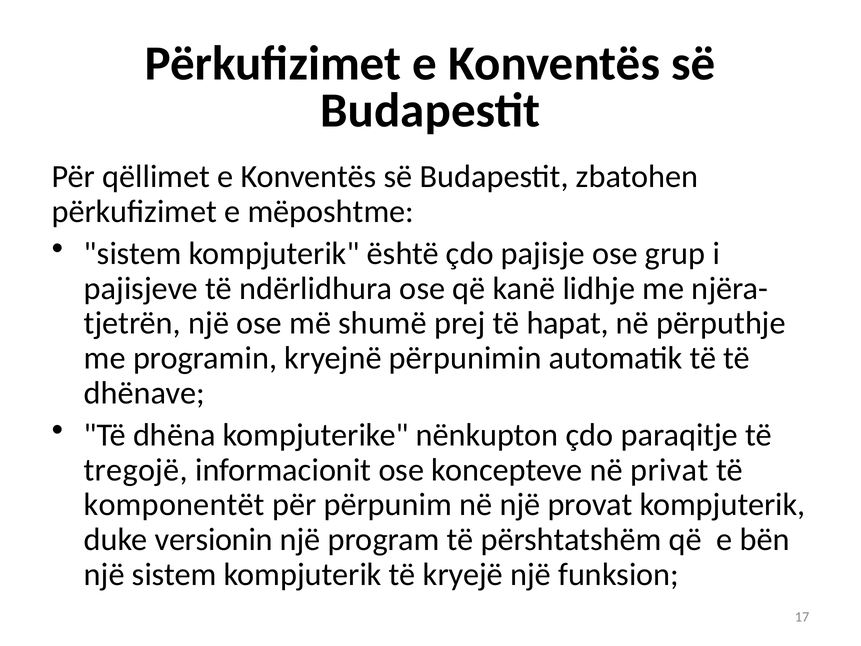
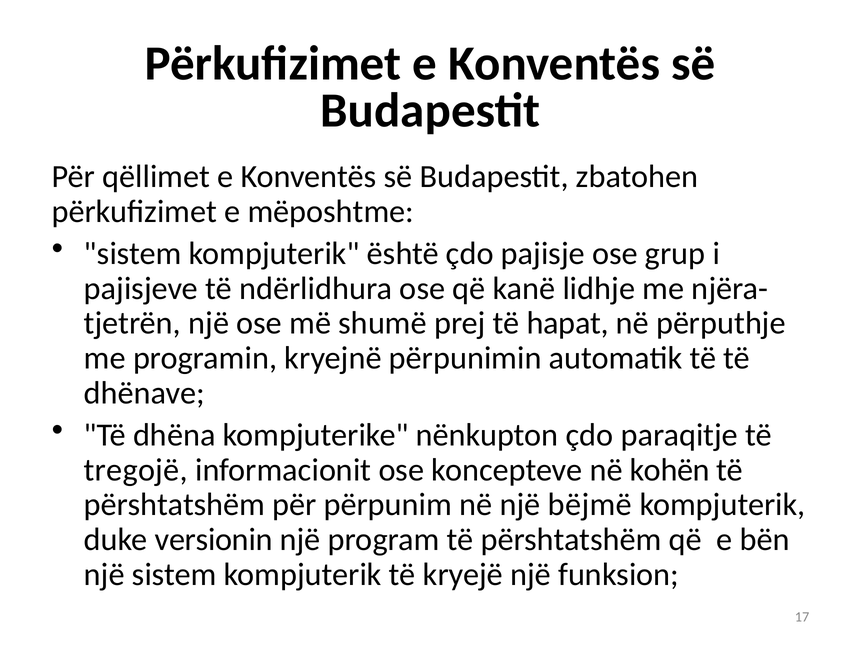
privat: privat -> kohën
komponentët at (174, 505): komponentët -> përshtatshëm
provat: provat -> bëjmë
